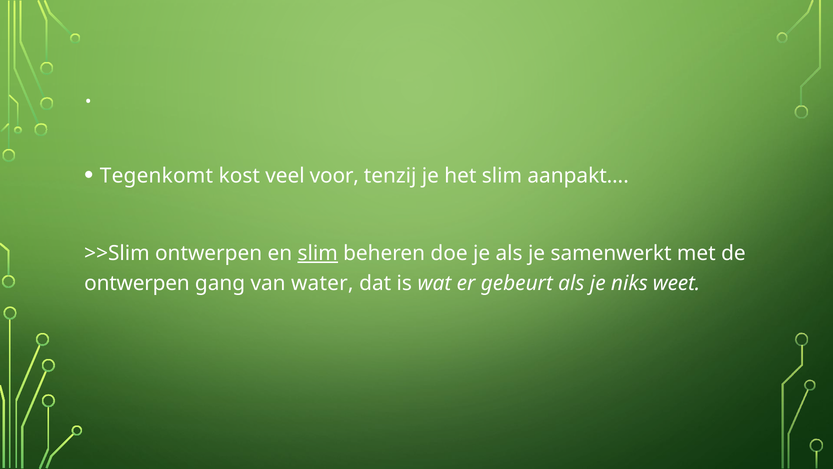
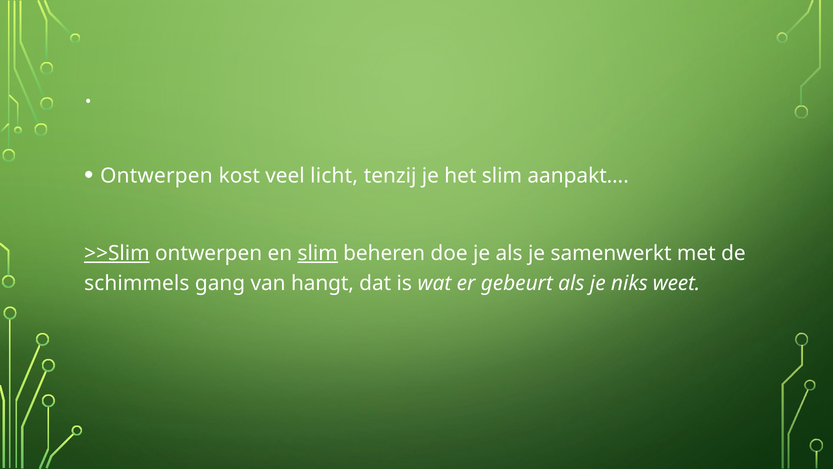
Tegenkomt at (156, 176): Tegenkomt -> Ontwerpen
voor: voor -> licht
>>Slim underline: none -> present
ontwerpen at (137, 283): ontwerpen -> schimmels
water: water -> hangt
